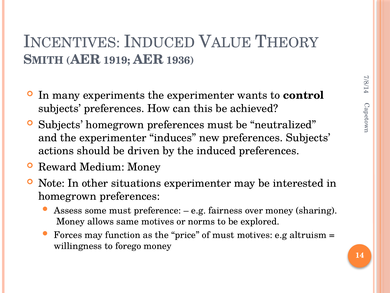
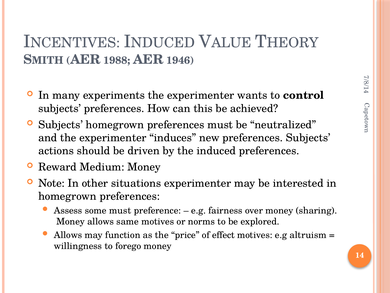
1919: 1919 -> 1988
1936: 1936 -> 1946
Forces at (68, 235): Forces -> Allows
of must: must -> effect
